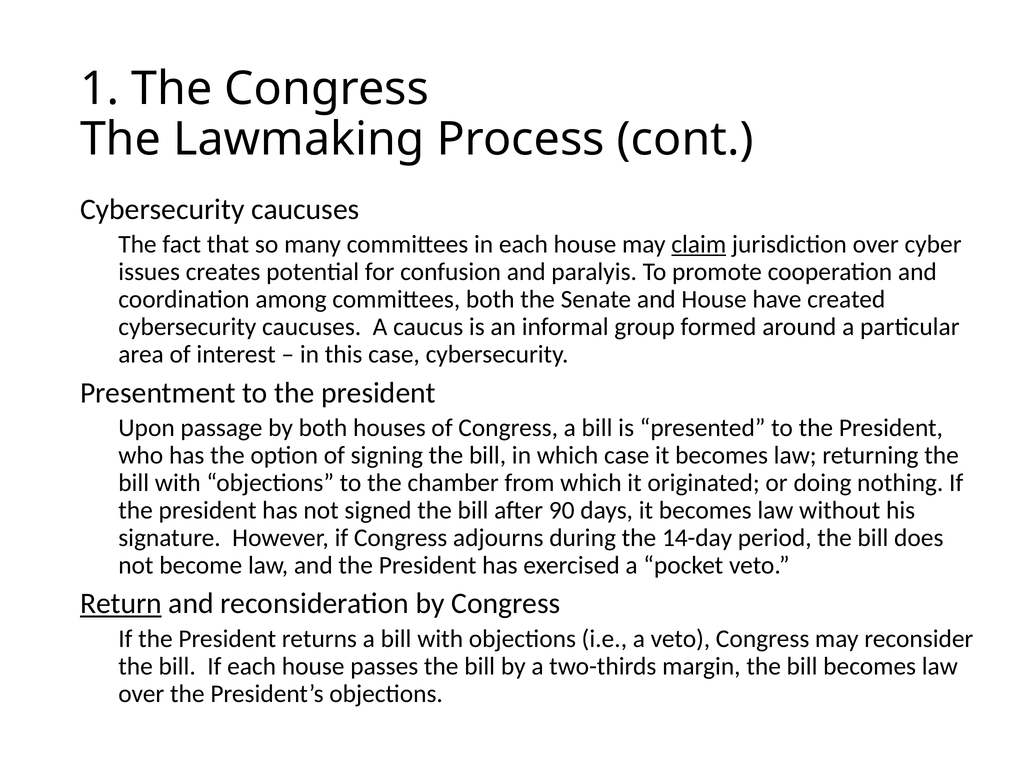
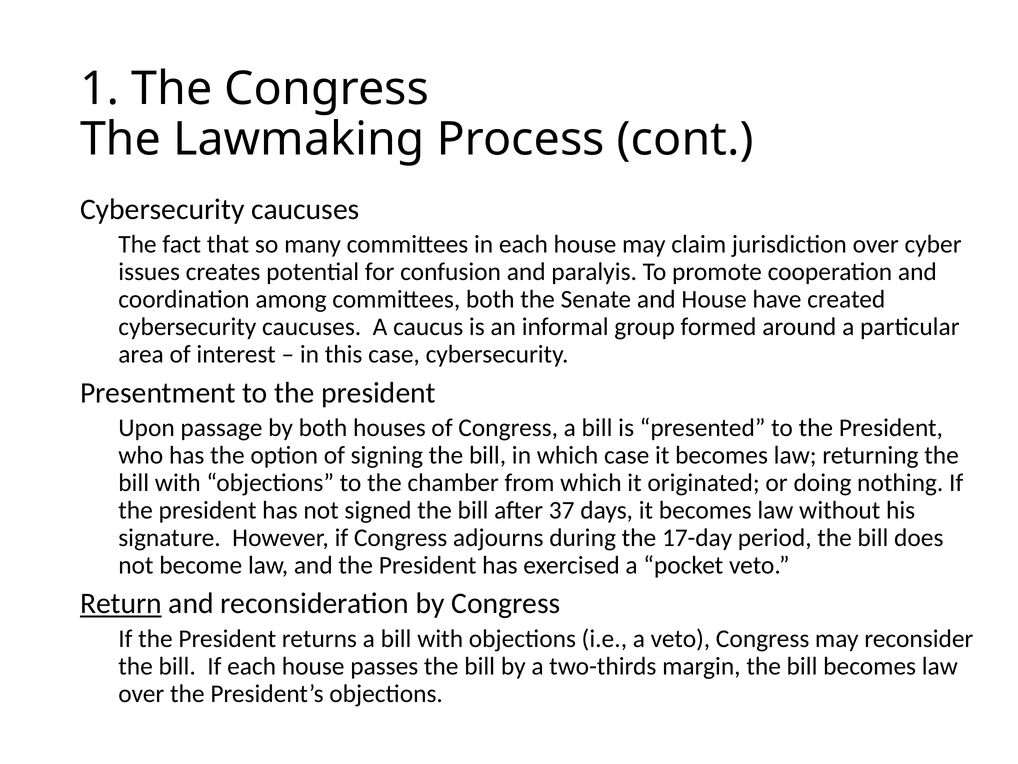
claim underline: present -> none
90: 90 -> 37
14-day: 14-day -> 17-day
